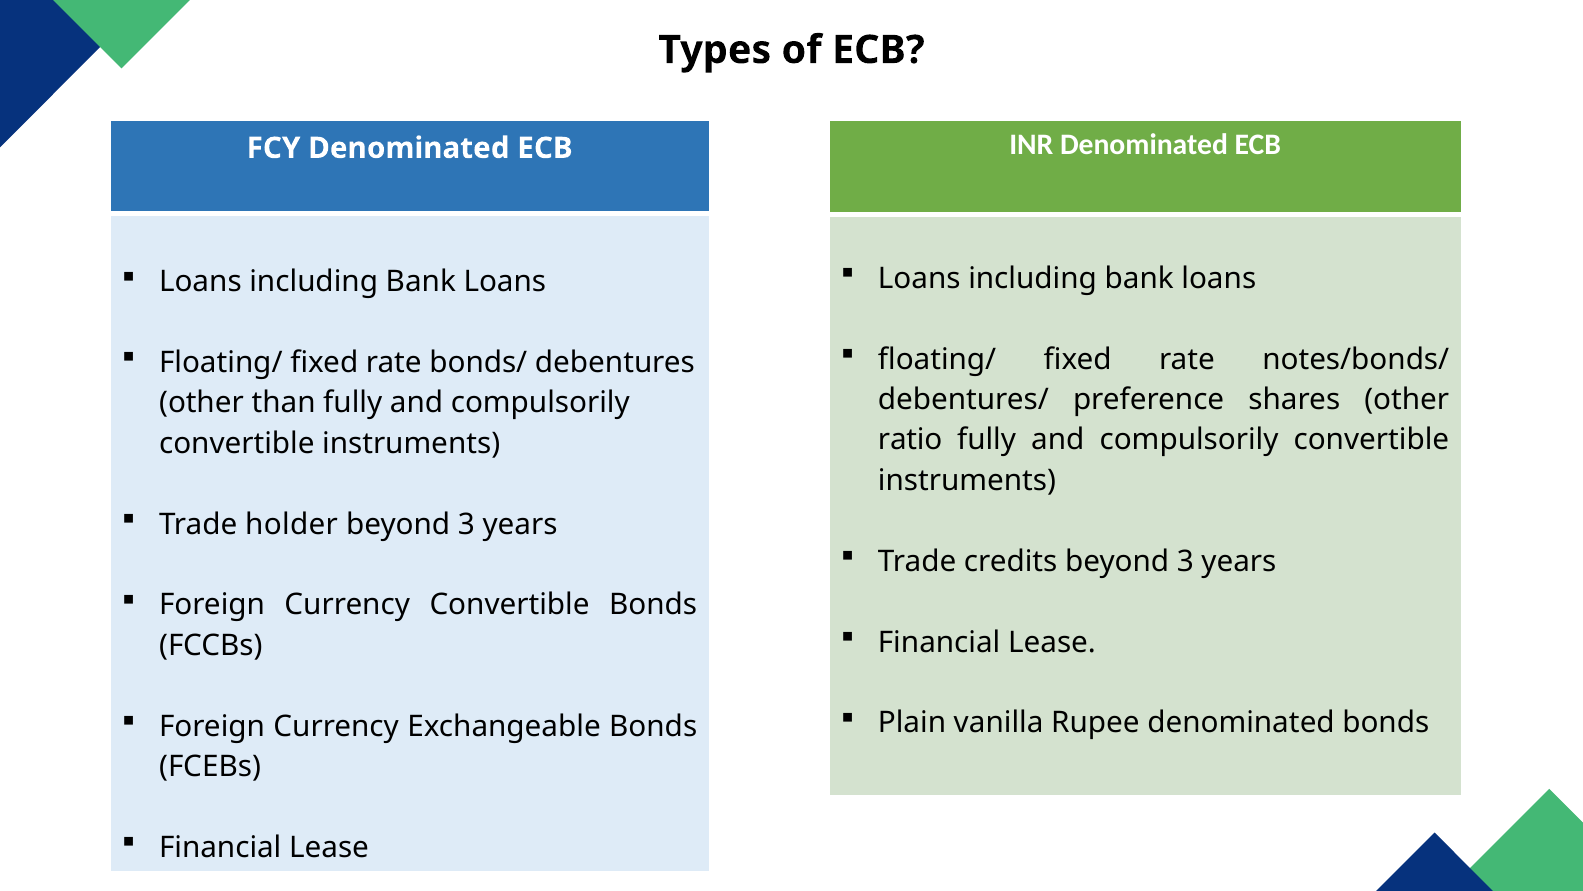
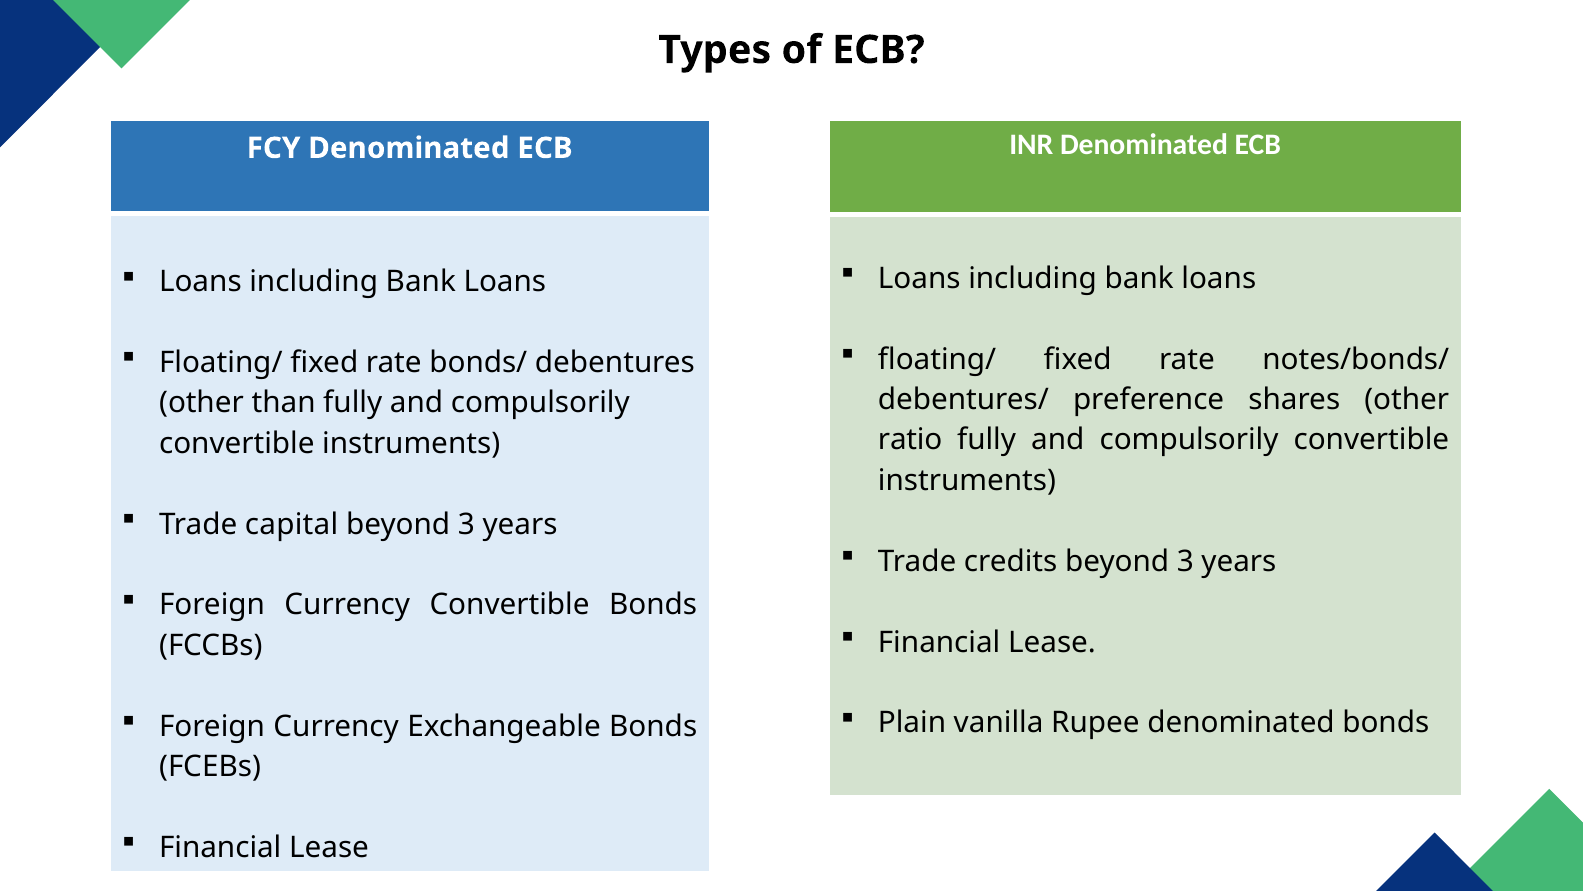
holder: holder -> capital
